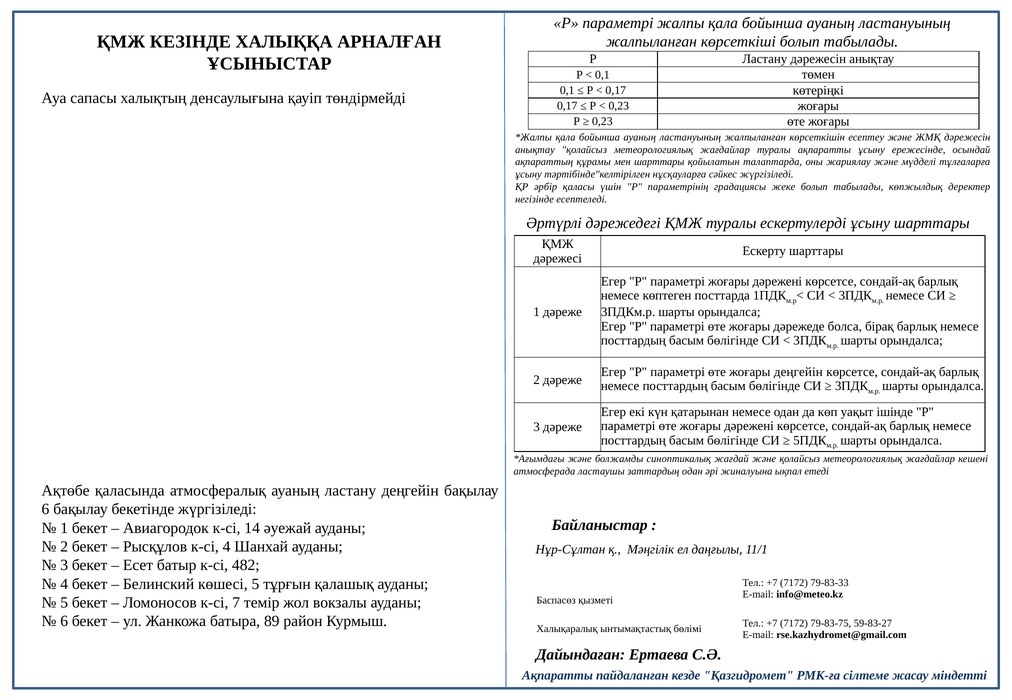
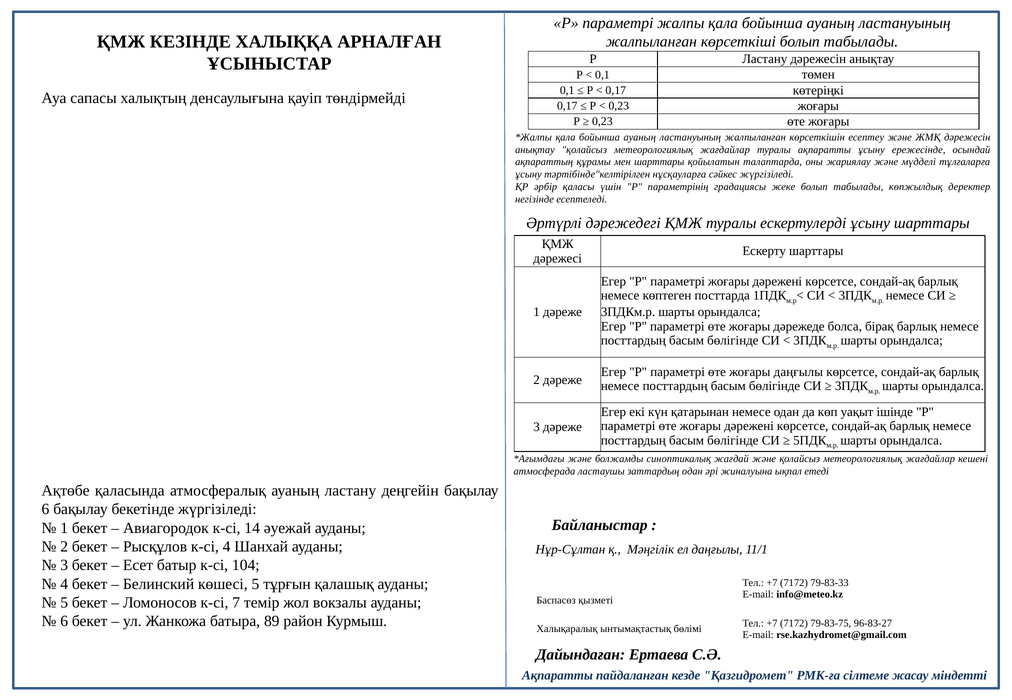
жоғары деңгейін: деңгейін -> даңғылы
482: 482 -> 104
59-83-27: 59-83-27 -> 96-83-27
